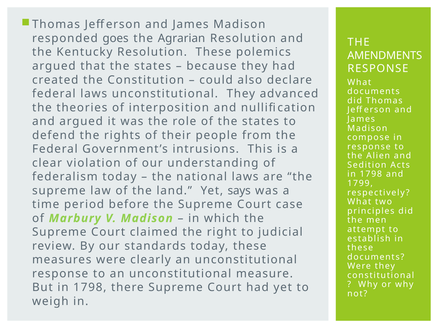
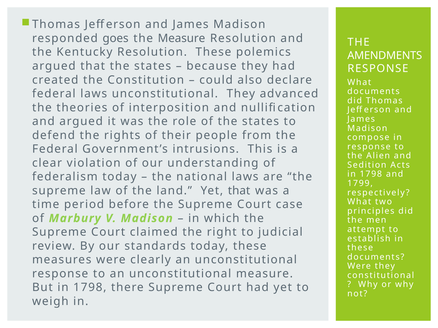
the Agrarian: Agrarian -> Measure
Yet says: says -> that
